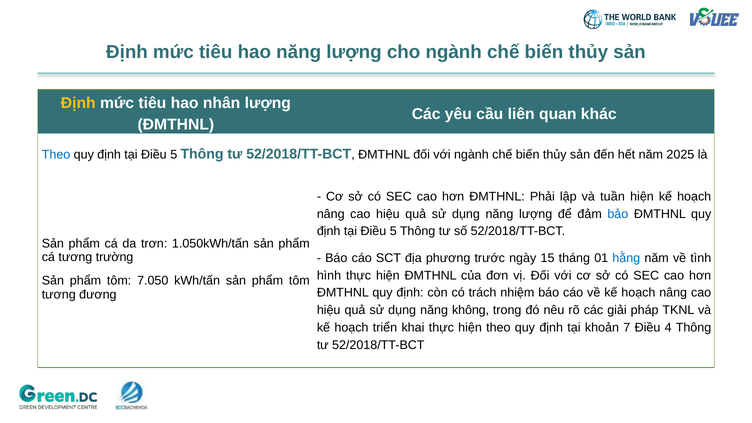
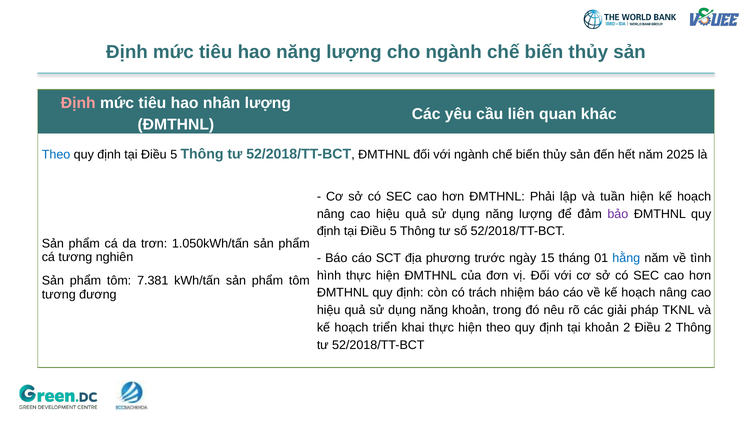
Định at (78, 103) colour: yellow -> pink
bảo colour: blue -> purple
trường: trường -> nghiên
7.050: 7.050 -> 7.381
năng không: không -> khoản
khoản 7: 7 -> 2
Điều 4: 4 -> 2
